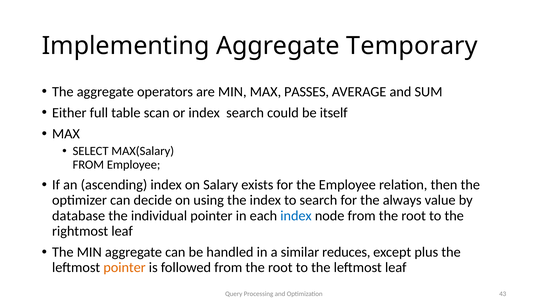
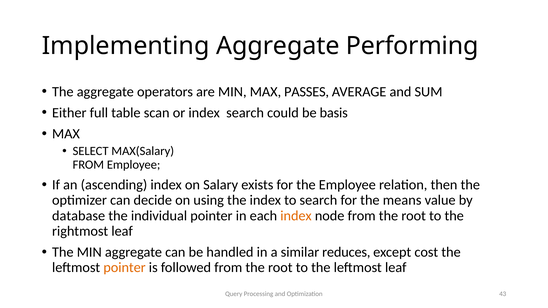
Temporary: Temporary -> Performing
itself: itself -> basis
always: always -> means
index at (296, 216) colour: blue -> orange
plus: plus -> cost
